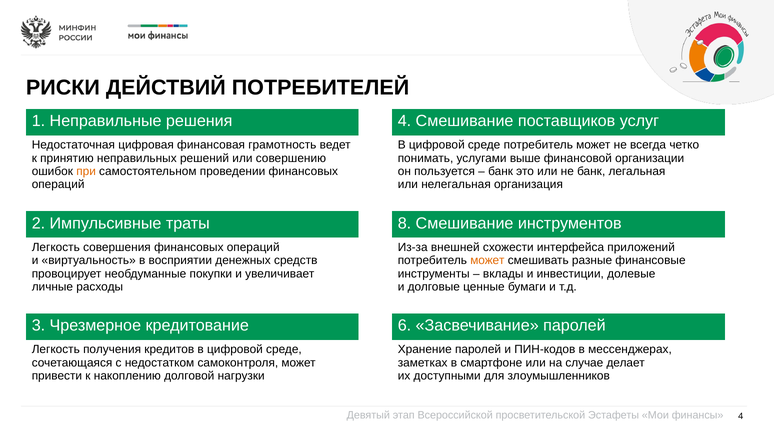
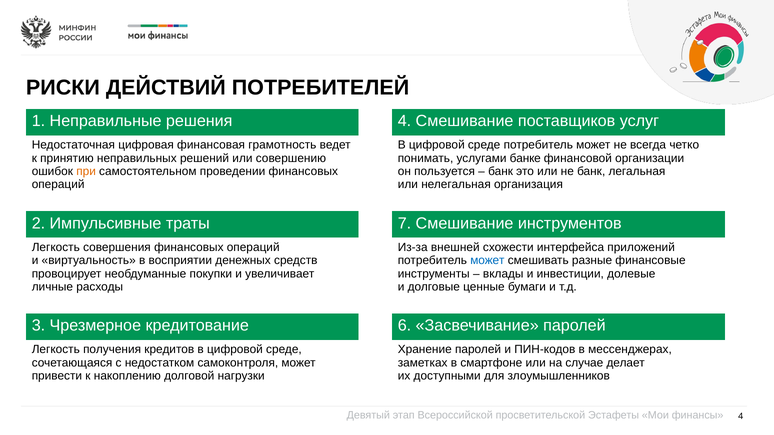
выше: выше -> банке
8: 8 -> 7
может at (487, 261) colour: orange -> blue
